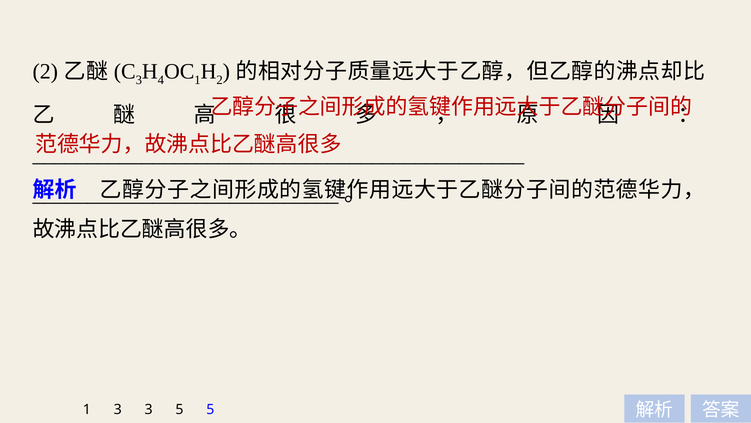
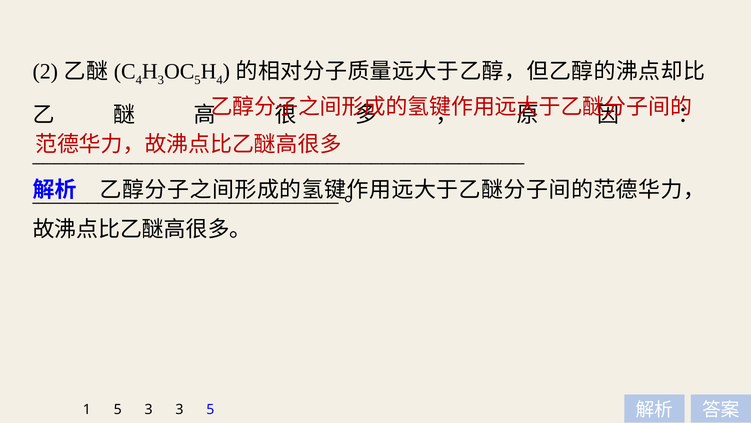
3 at (139, 80): 3 -> 4
4 at (161, 80): 4 -> 3
1 at (198, 80): 1 -> 5
2 at (220, 80): 2 -> 4
1 3: 3 -> 5
3 5: 5 -> 3
